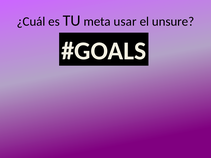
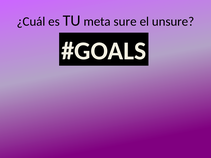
usar: usar -> sure
